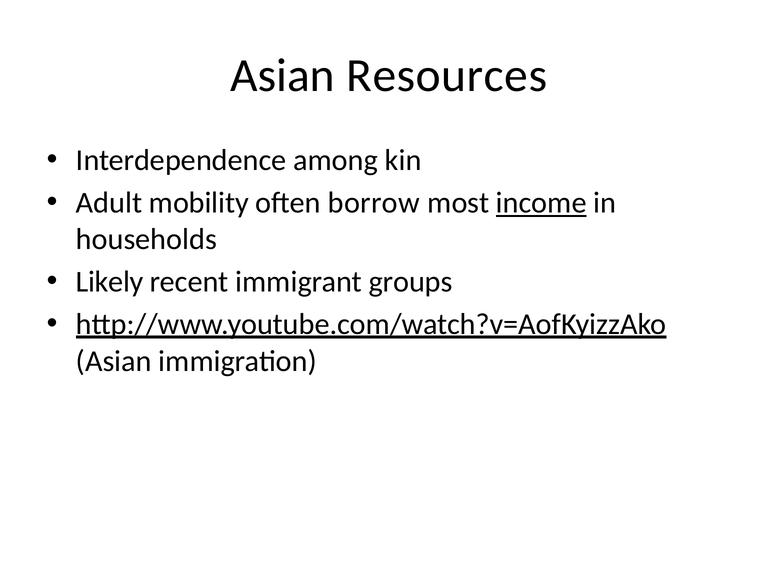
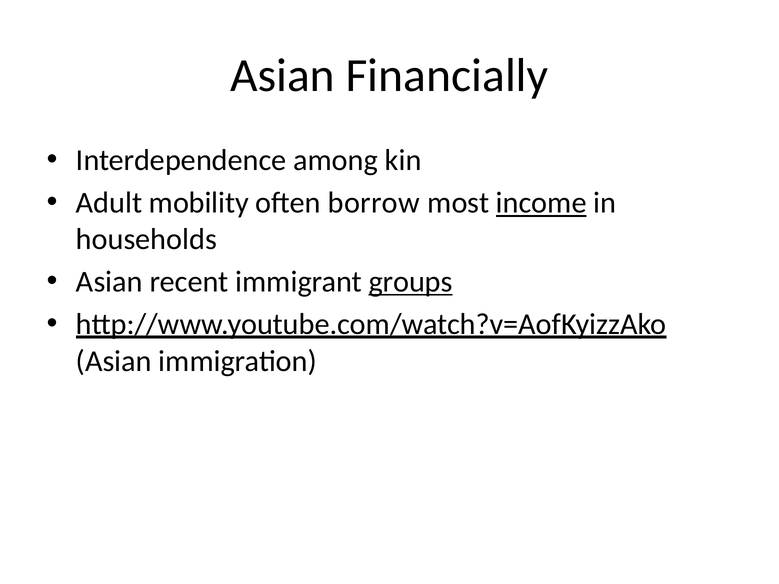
Resources: Resources -> Financially
Likely at (110, 282): Likely -> Asian
groups underline: none -> present
